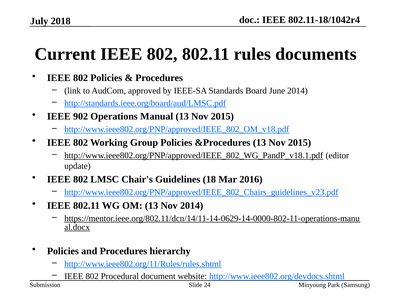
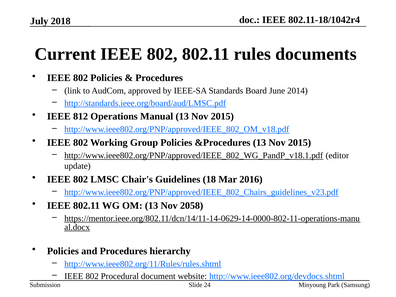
902: 902 -> 812
Nov 2014: 2014 -> 2058
